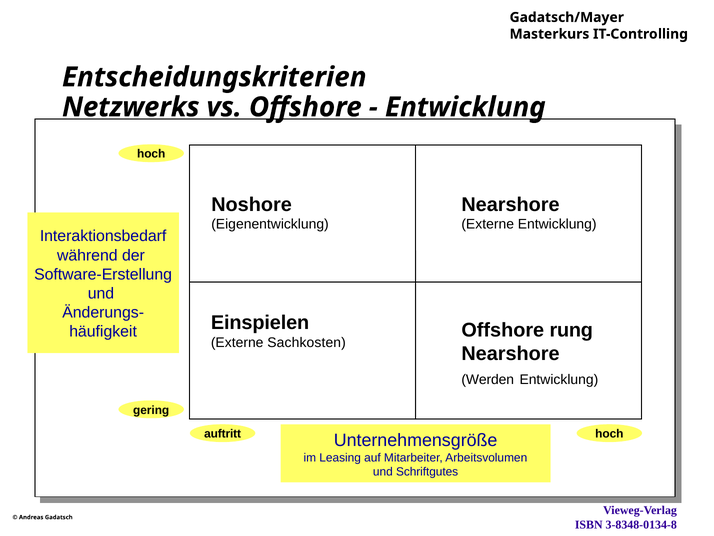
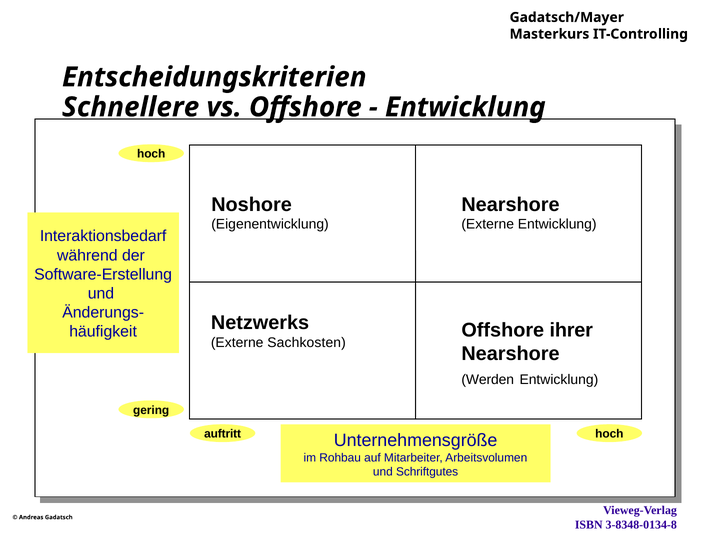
Netzwerks: Netzwerks -> Schnellere
Einspielen: Einspielen -> Netzwerks
rung: rung -> ihrer
Leasing: Leasing -> Rohbau
